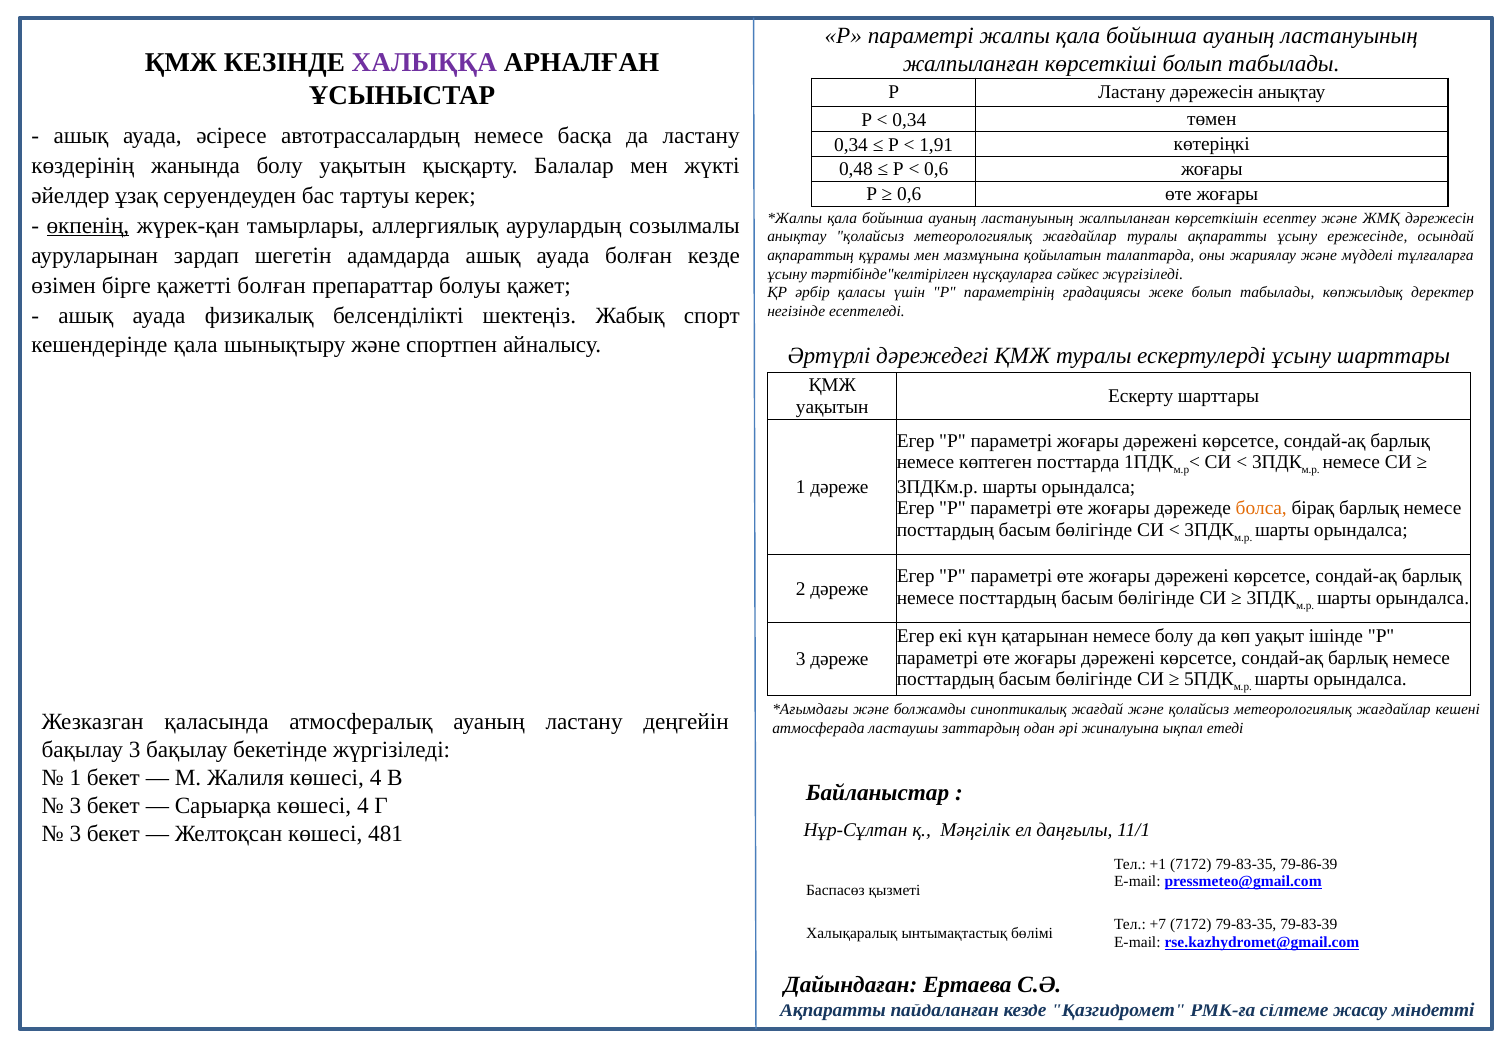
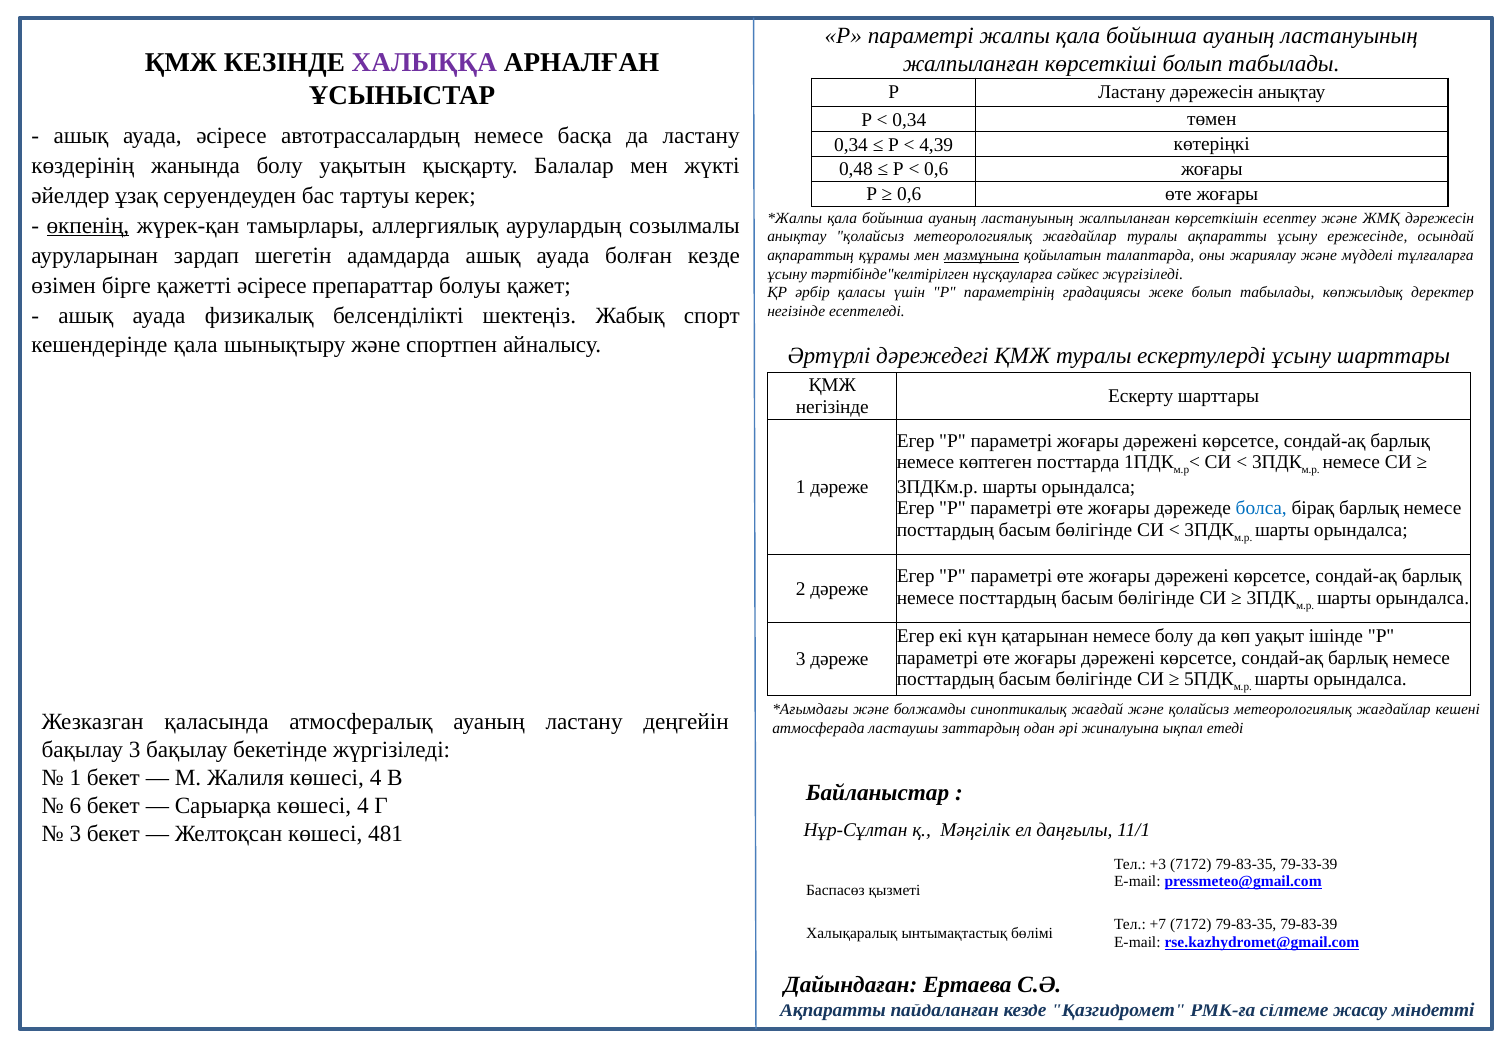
1,91: 1,91 -> 4,39
мазмұнына underline: none -> present
қажетті болған: болған -> әсіресе
уақытын at (832, 407): уақытын -> негізінде
болса colour: orange -> blue
3 at (75, 805): 3 -> 6
+1: +1 -> +3
79-86-39: 79-86-39 -> 79-33-39
